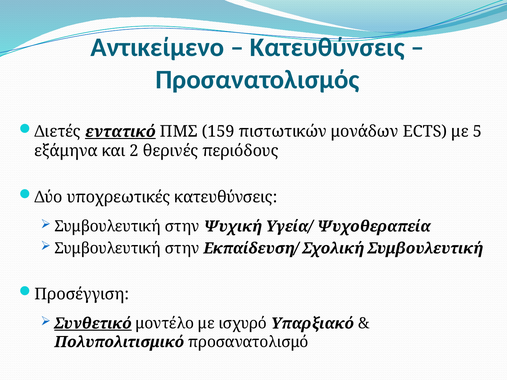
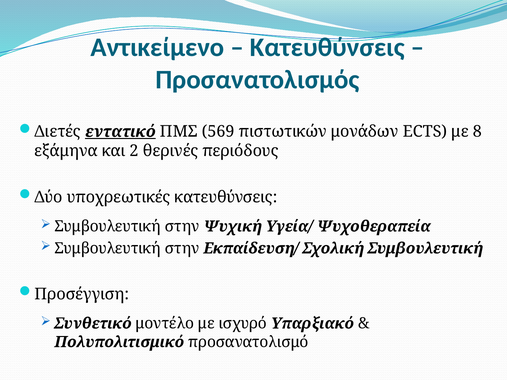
159: 159 -> 569
5: 5 -> 8
Συνθετικό underline: present -> none
